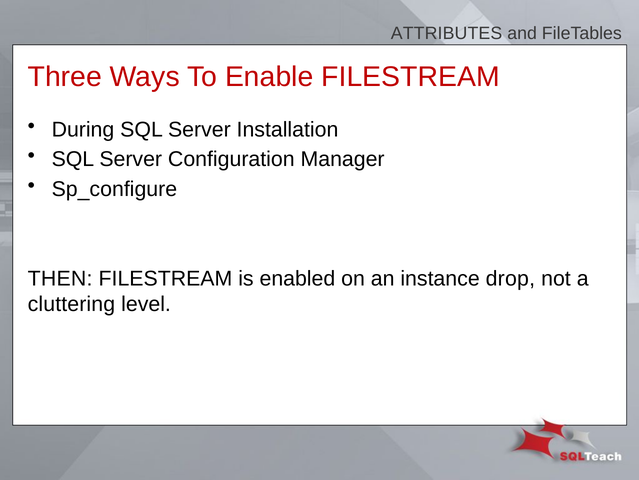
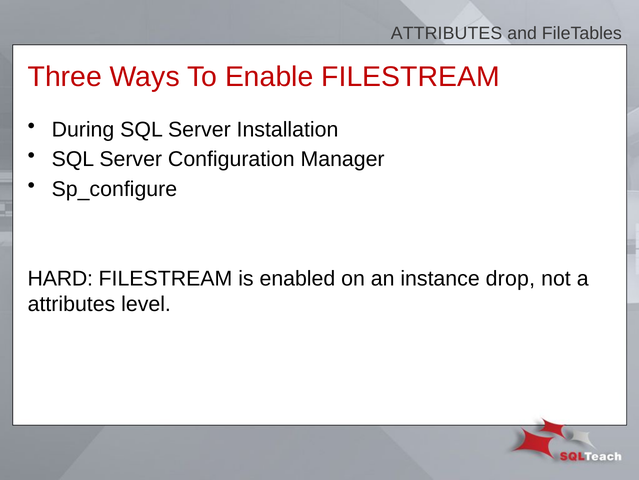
THEN: THEN -> HARD
cluttering at (71, 304): cluttering -> attributes
